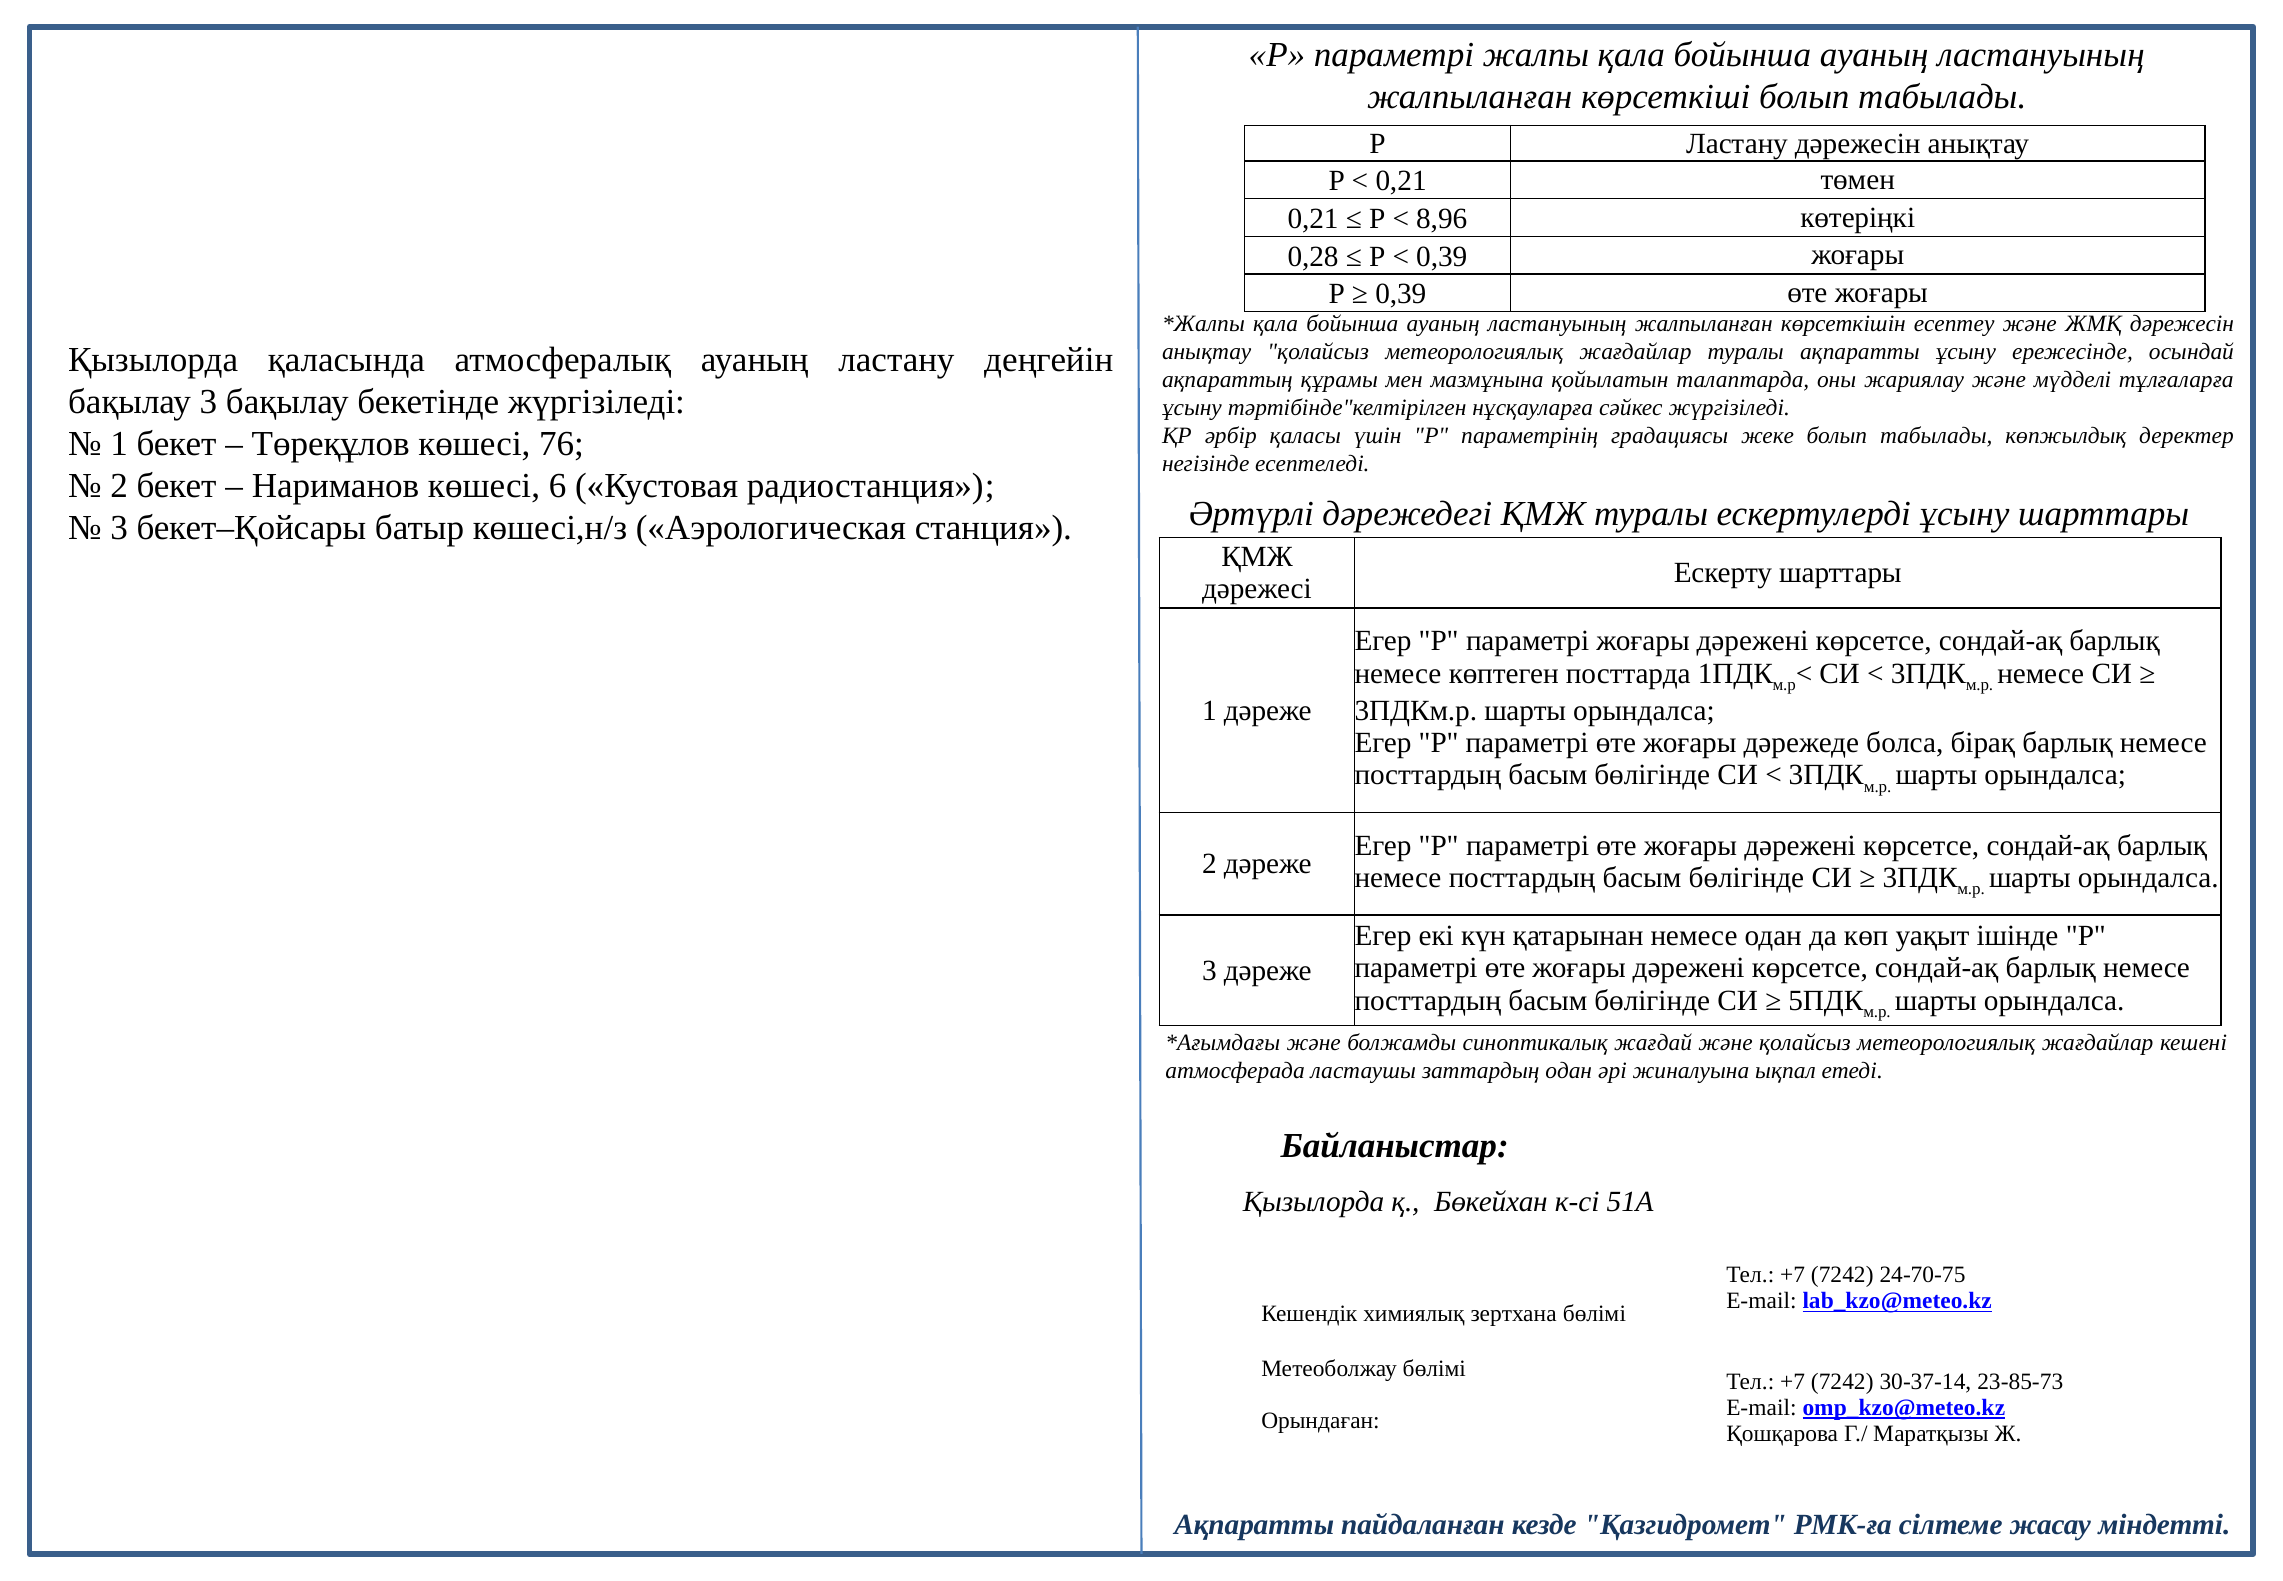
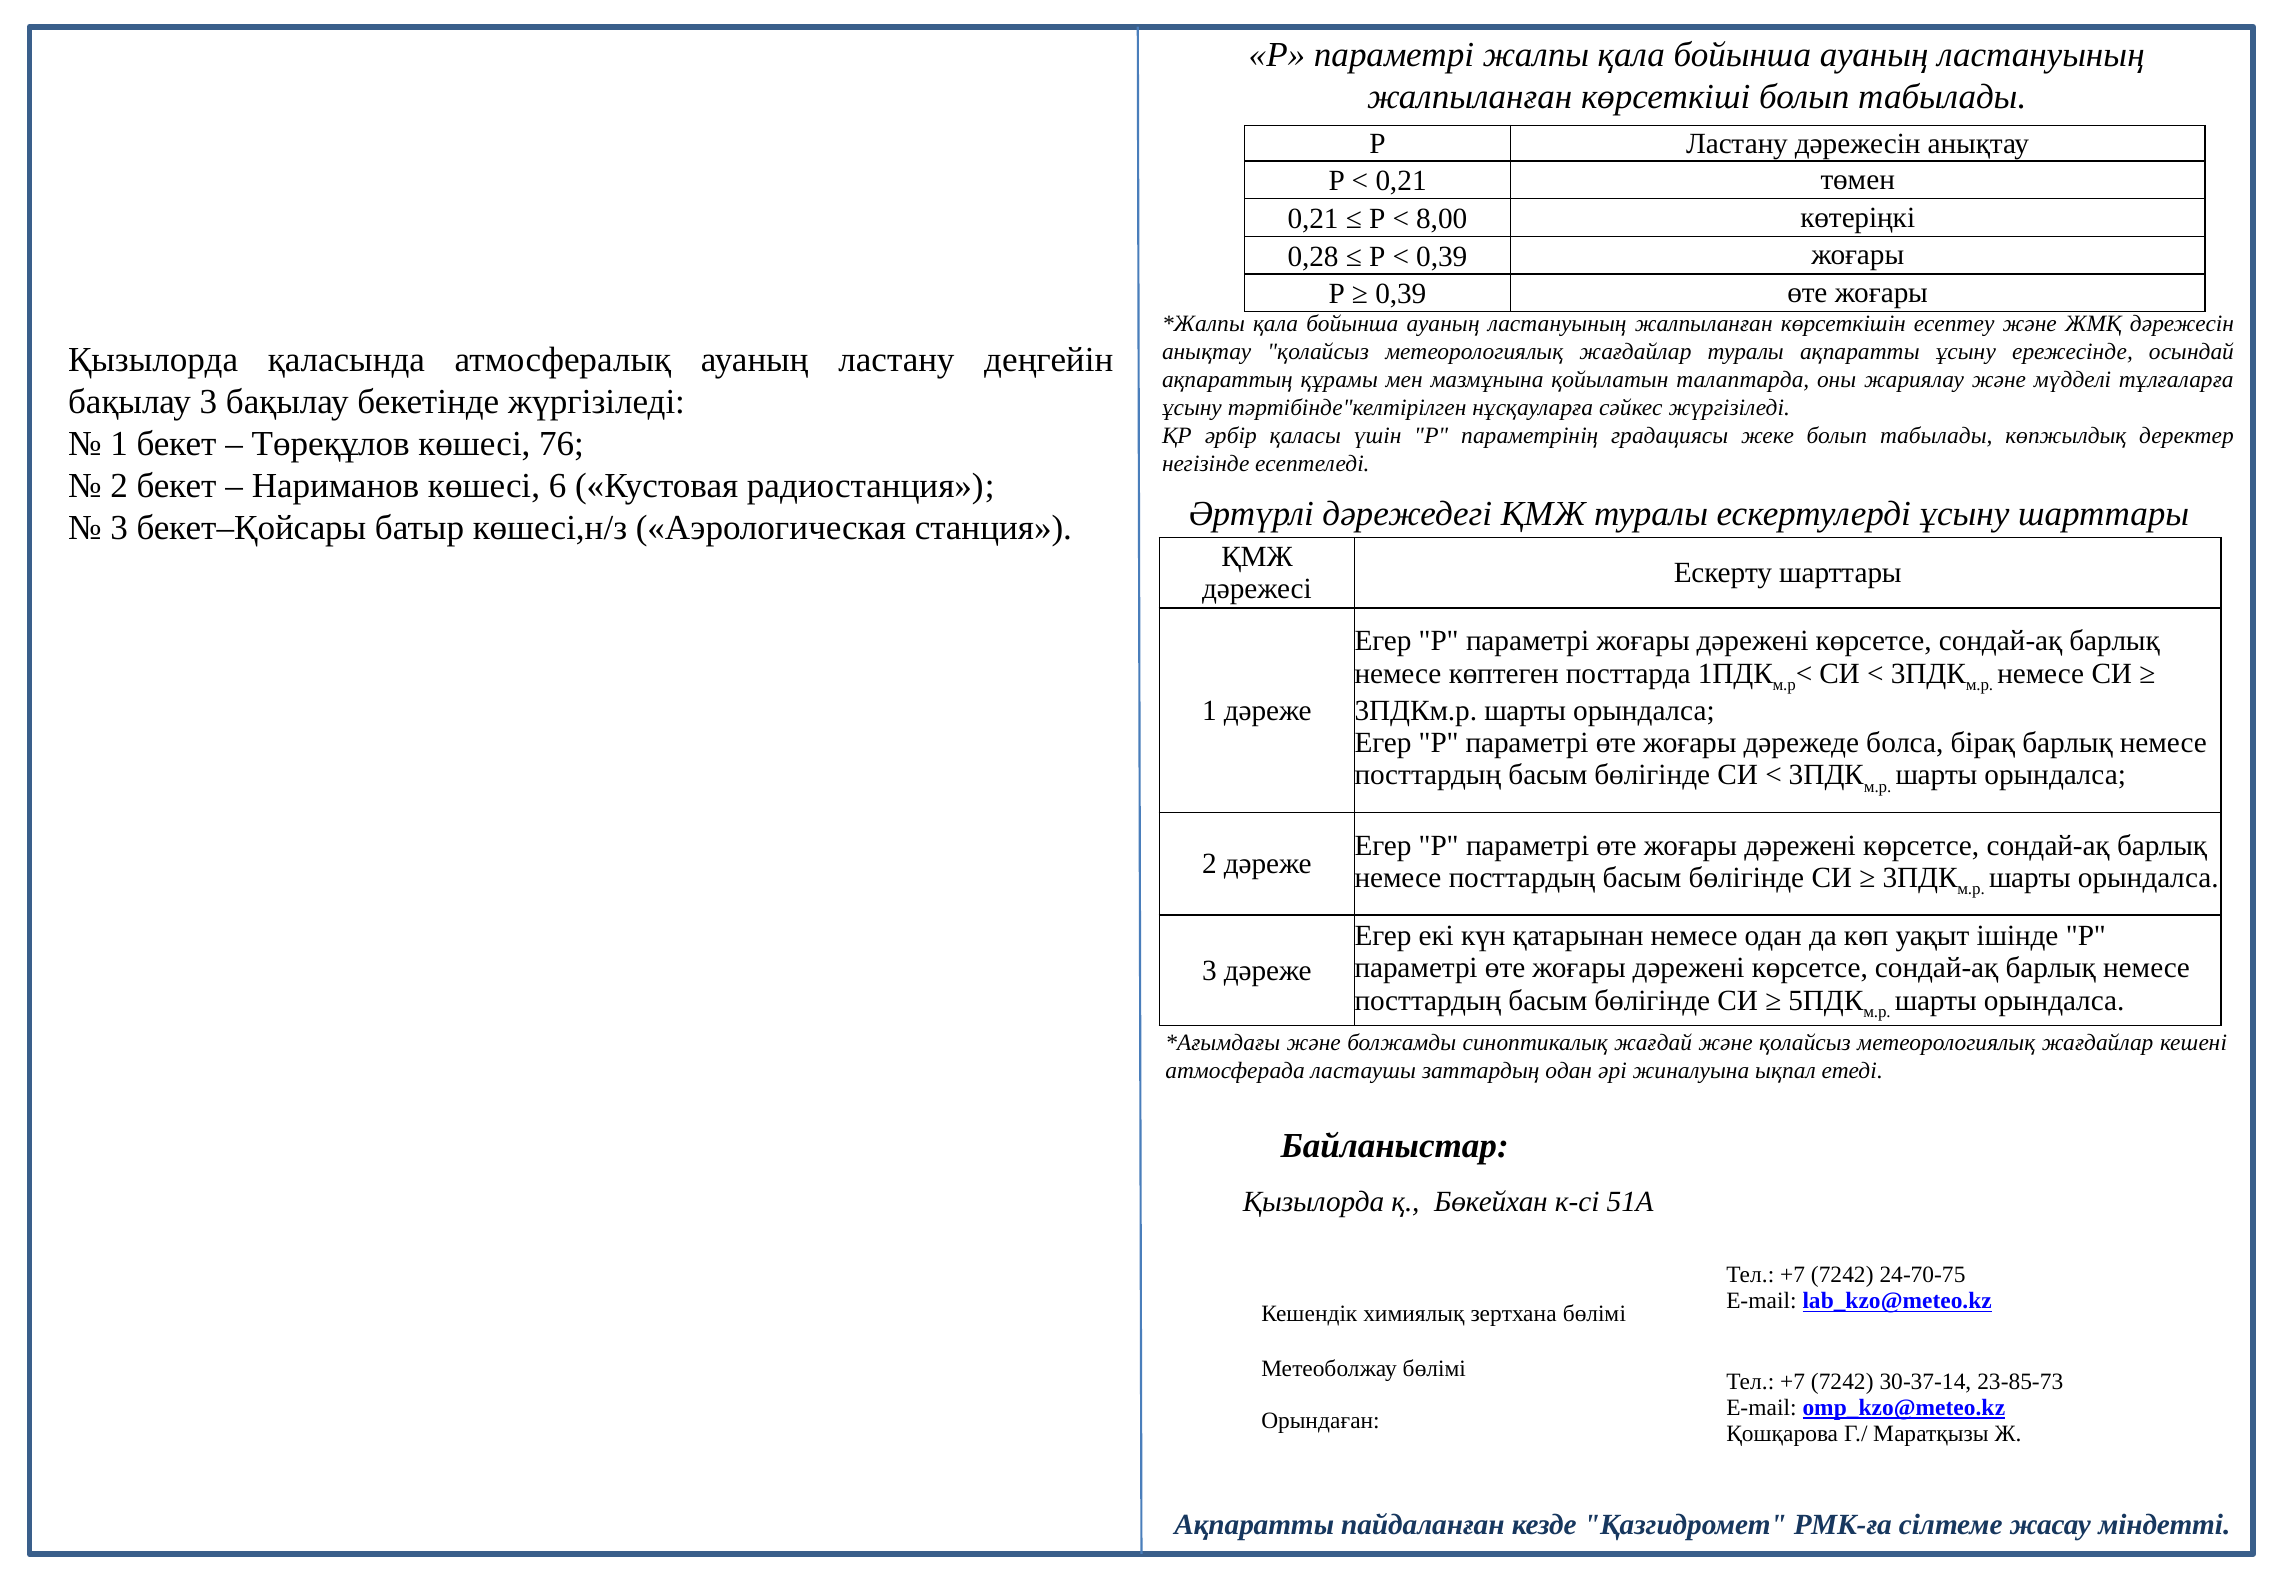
8,96: 8,96 -> 8,00
